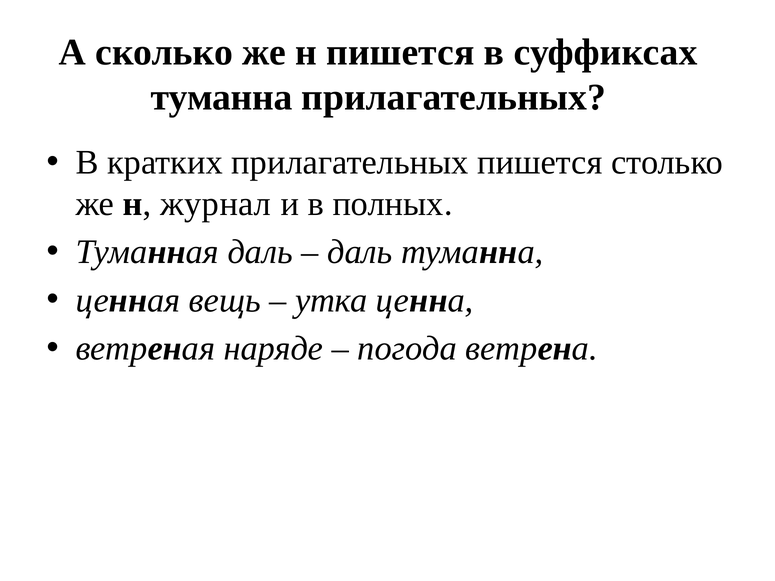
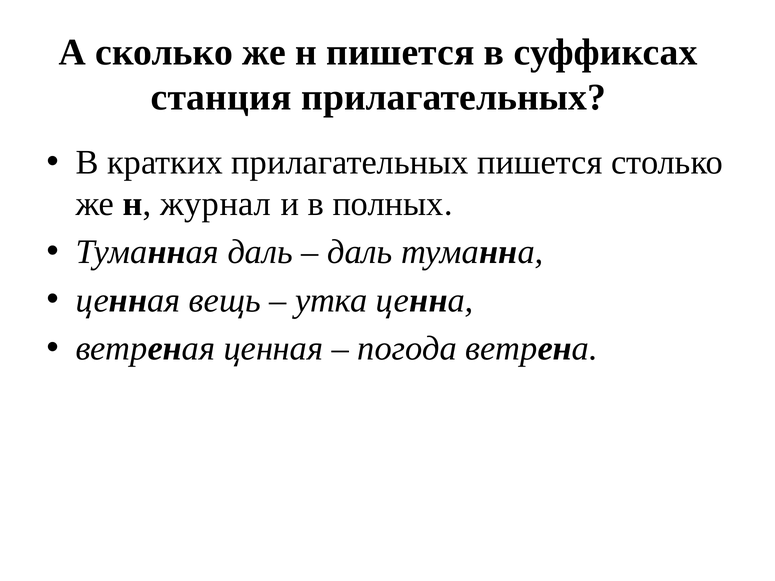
туманна at (222, 98): туманна -> станция
ветреная наряде: наряде -> ценная
